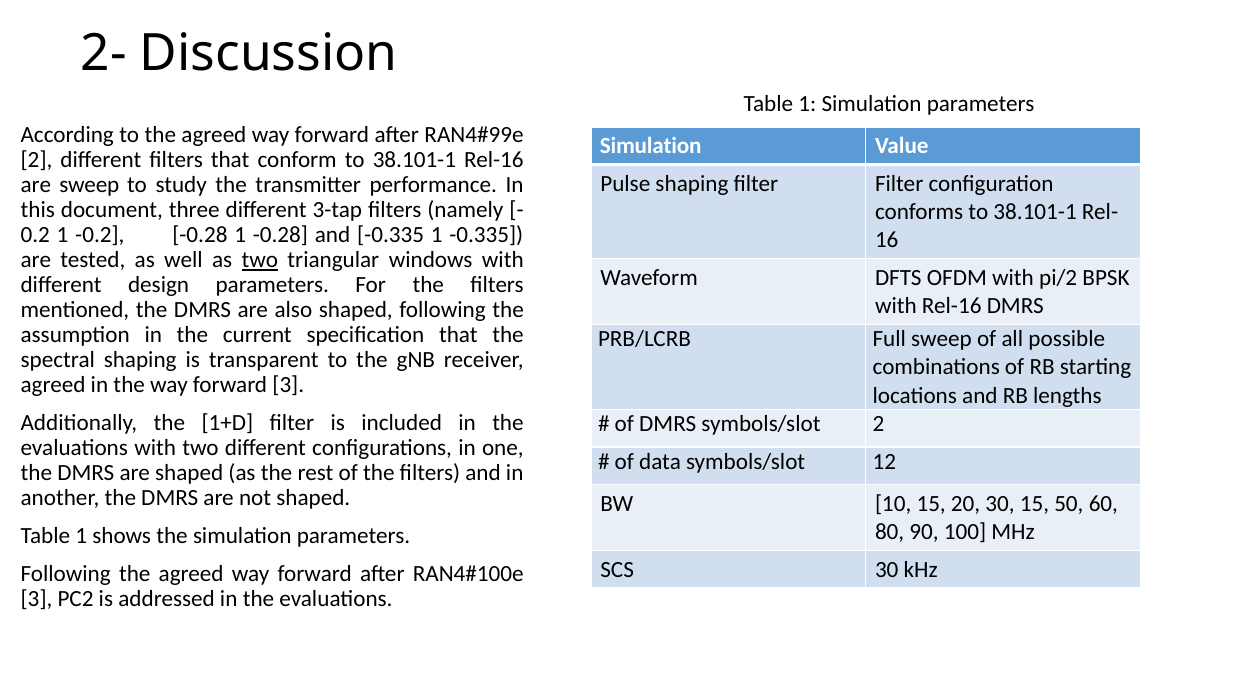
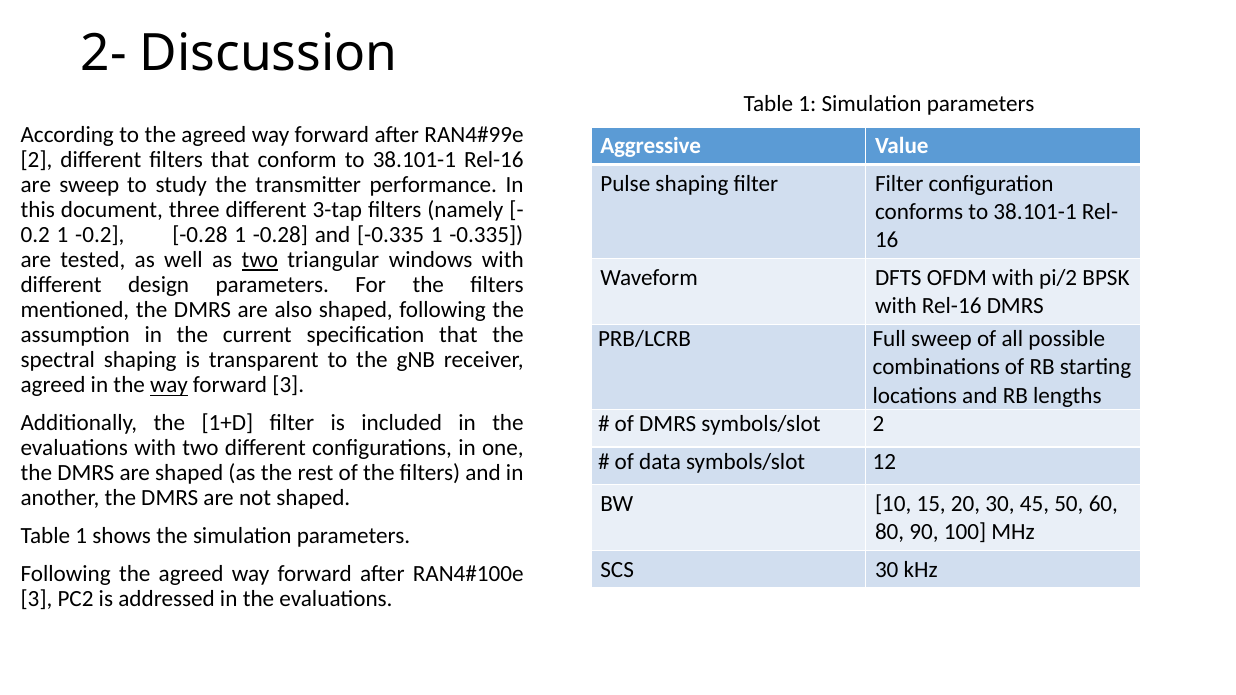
Simulation at (651, 146): Simulation -> Aggressive
way at (169, 385) underline: none -> present
30 15: 15 -> 45
